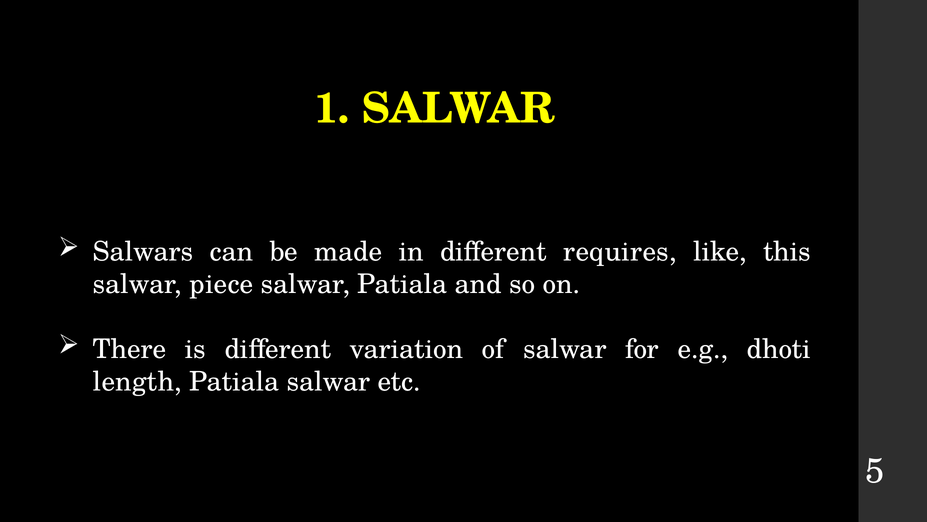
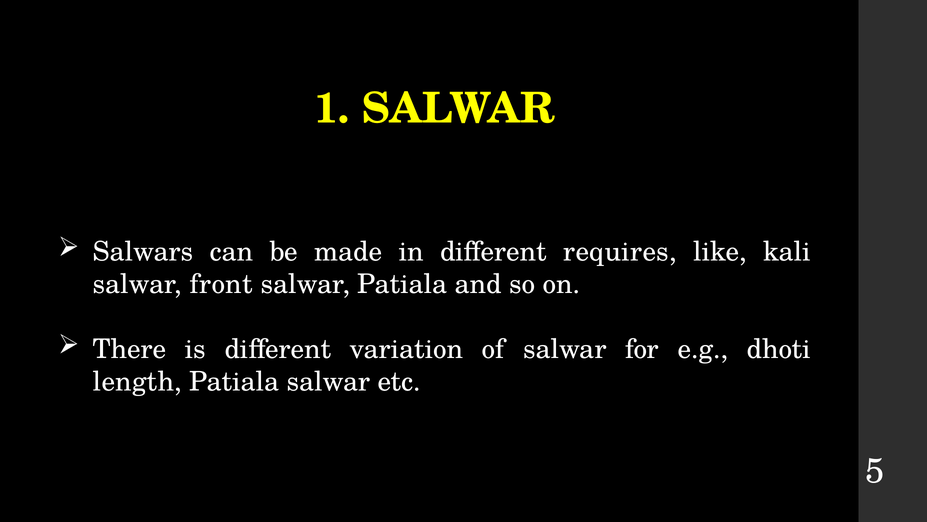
this: this -> kali
piece: piece -> front
